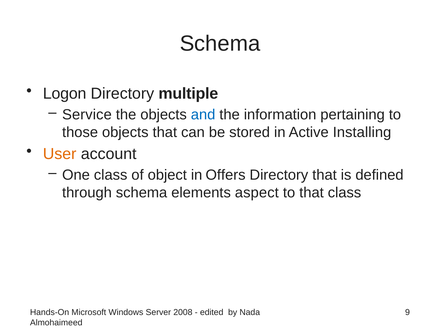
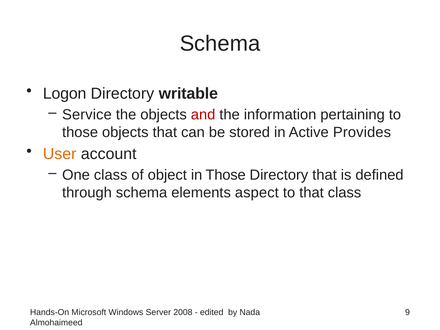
multiple: multiple -> writable
and colour: blue -> red
Installing: Installing -> Provides
in Offers: Offers -> Those
